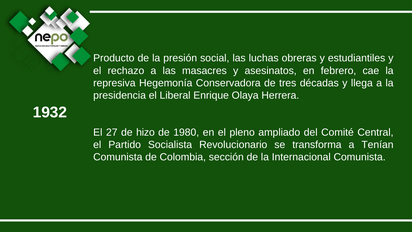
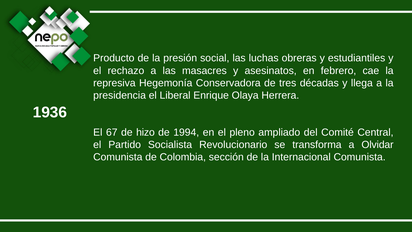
1932: 1932 -> 1936
27: 27 -> 67
1980: 1980 -> 1994
Tenían: Tenían -> Olvidar
